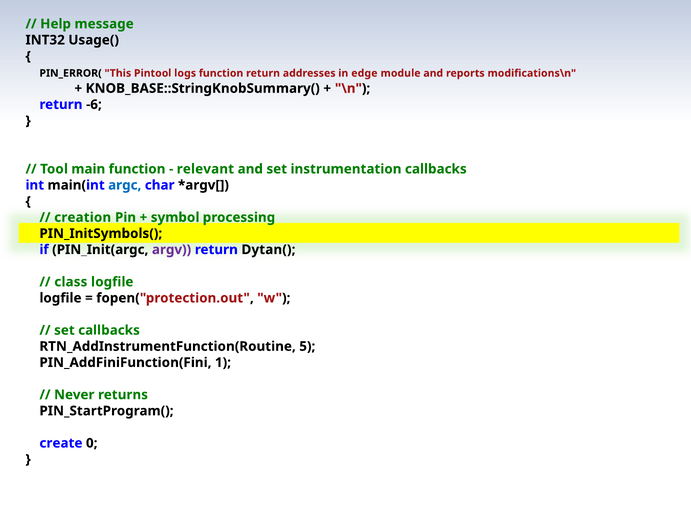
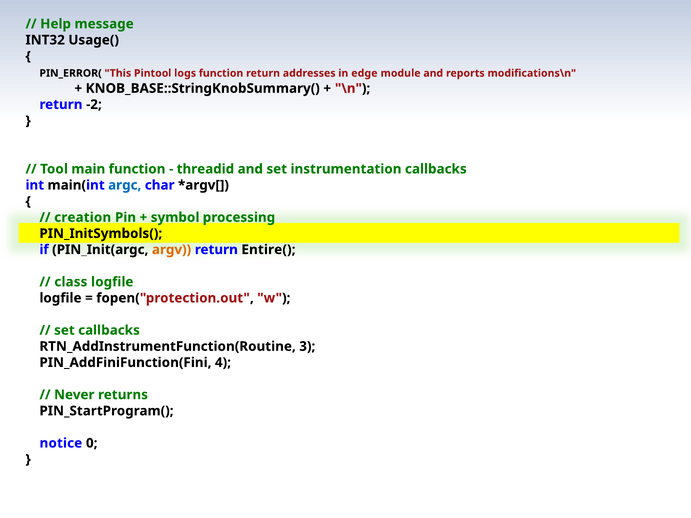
-6: -6 -> -2
relevant: relevant -> threadid
argv colour: purple -> orange
Dytan(: Dytan( -> Entire(
5: 5 -> 3
1: 1 -> 4
create: create -> notice
